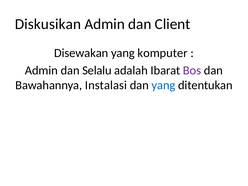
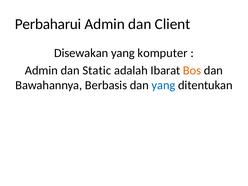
Diskusikan: Diskusikan -> Perbaharui
Selalu: Selalu -> Static
Bos colour: purple -> orange
Instalasi: Instalasi -> Berbasis
